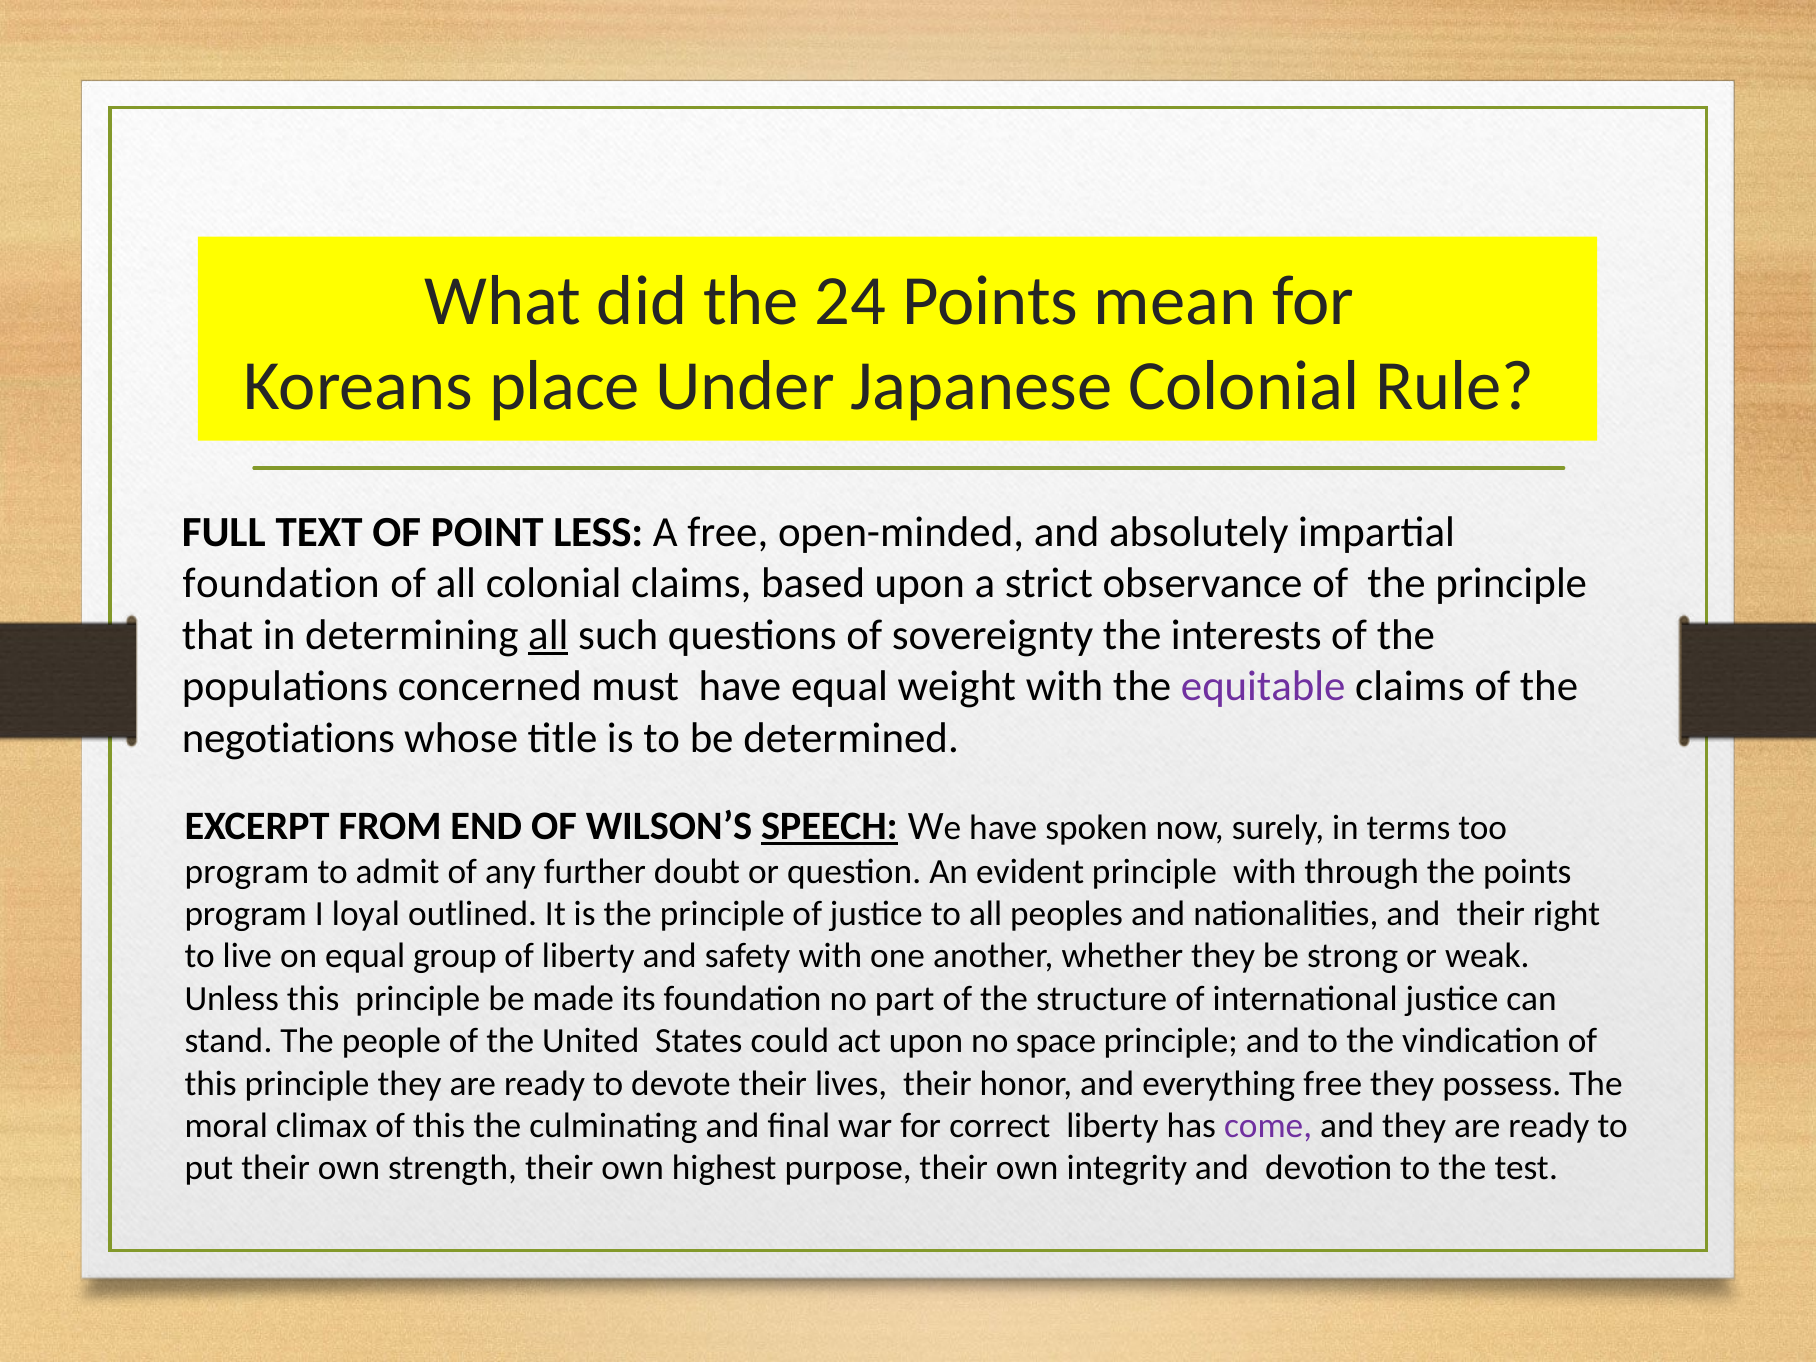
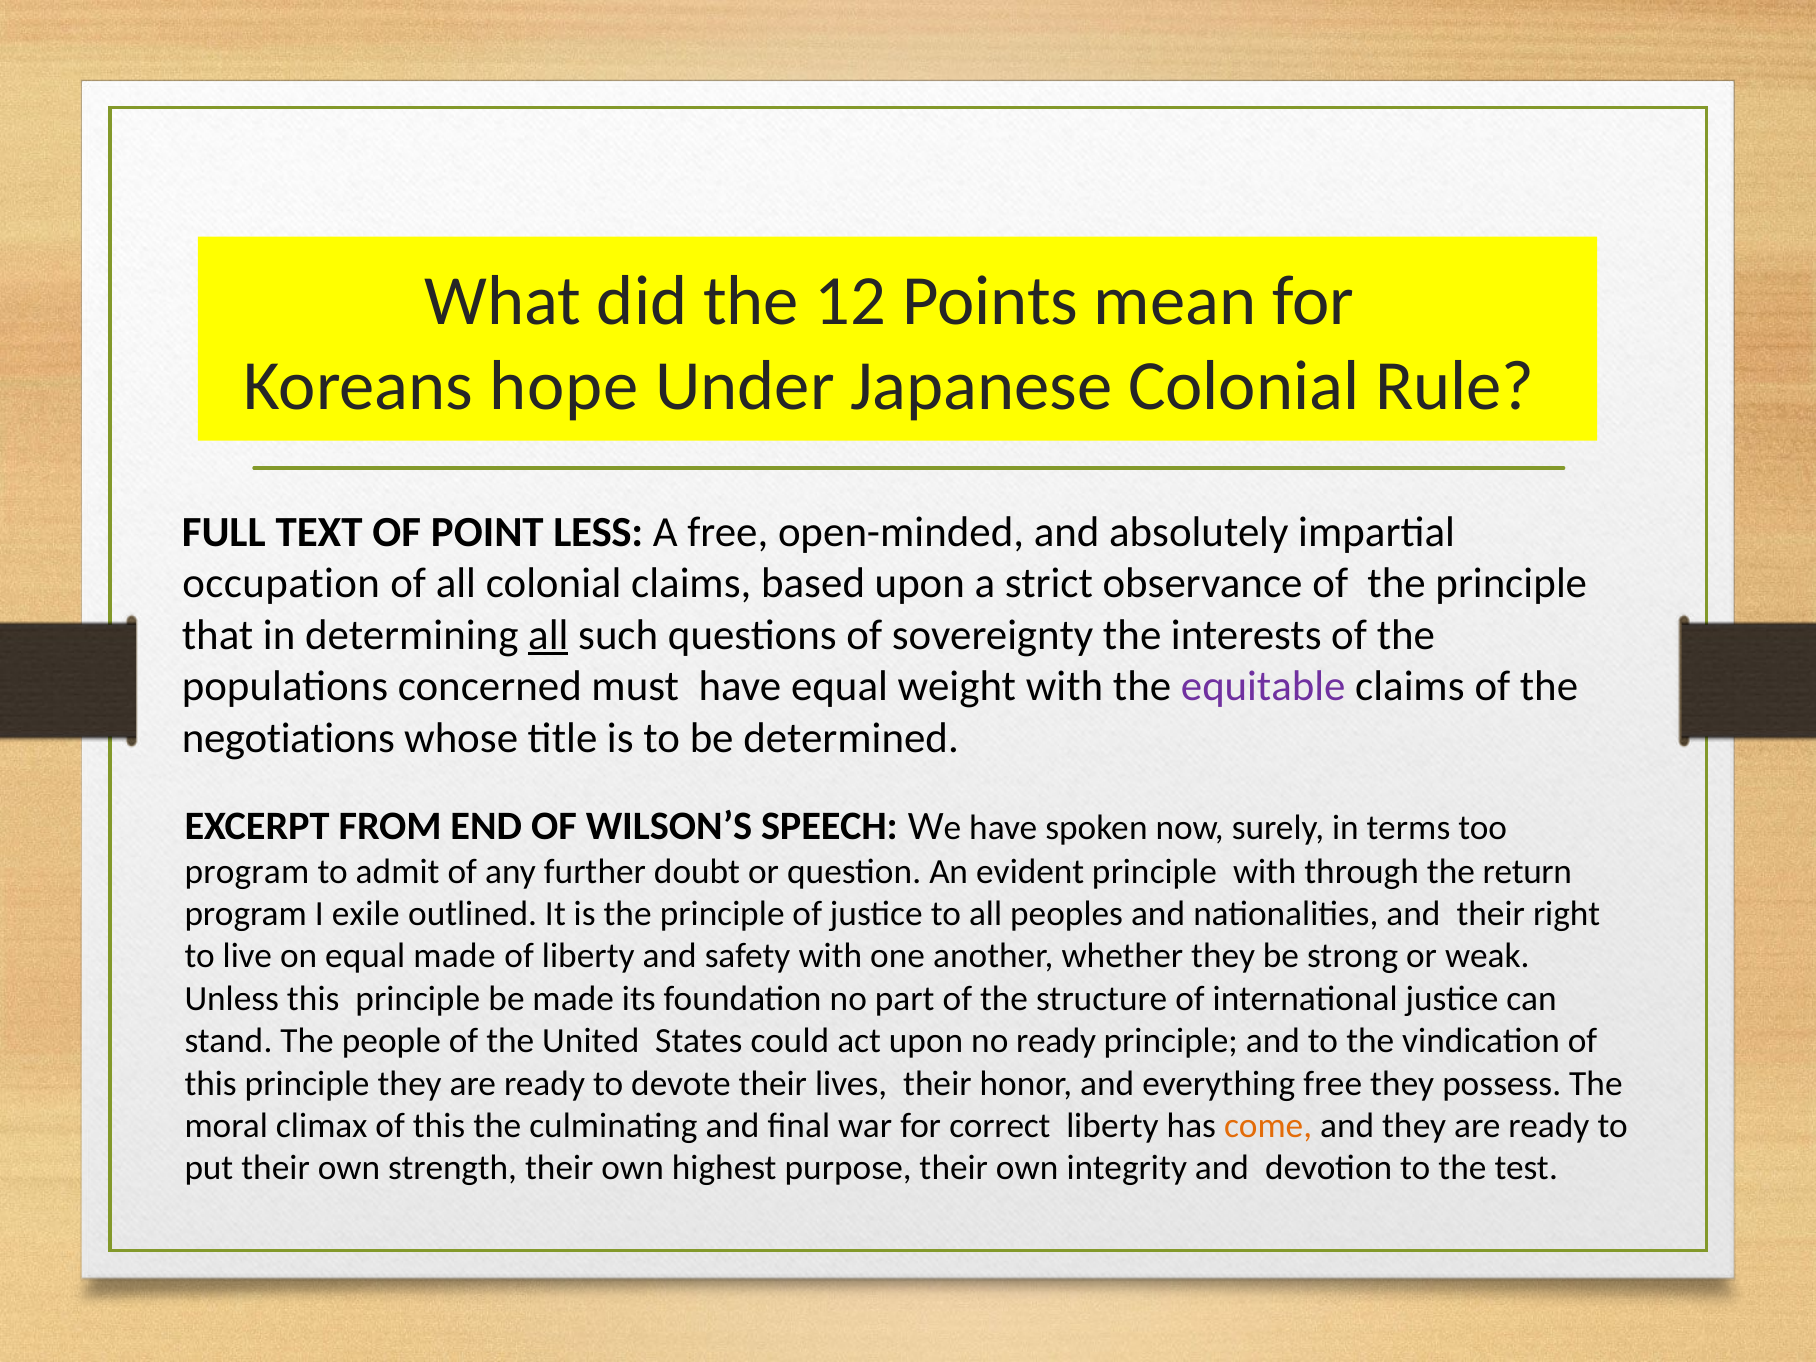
24: 24 -> 12
place: place -> hope
foundation at (281, 584): foundation -> occupation
SPEECH underline: present -> none
the points: points -> return
loyal: loyal -> exile
equal group: group -> made
no space: space -> ready
come colour: purple -> orange
